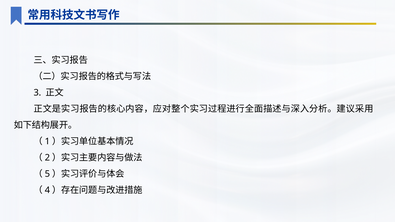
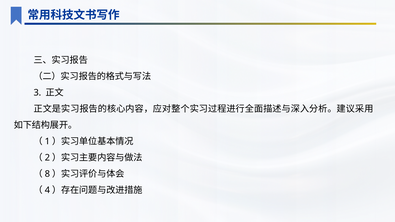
5: 5 -> 8
